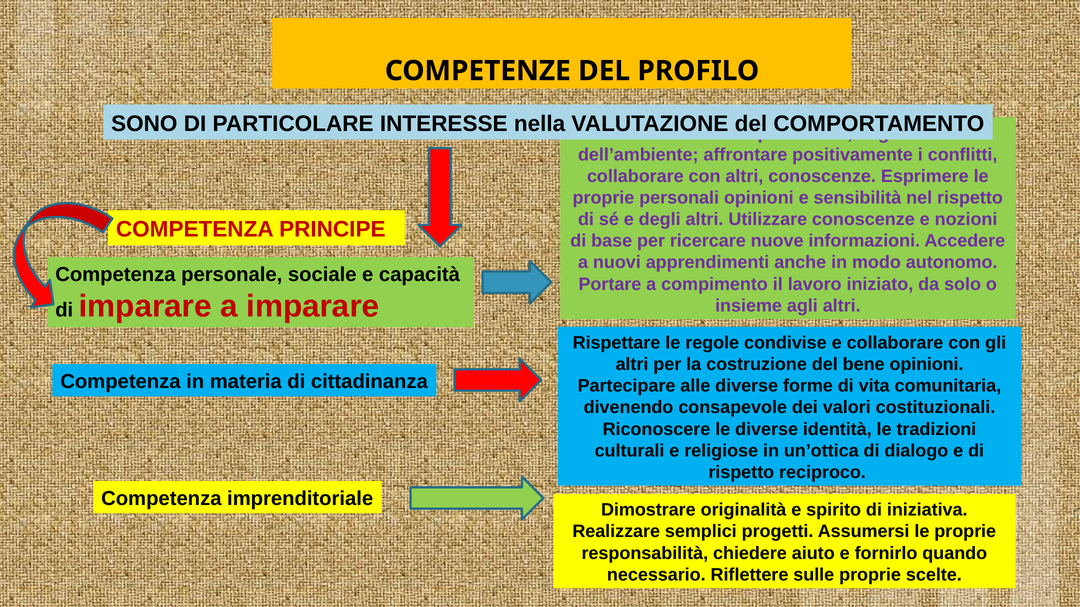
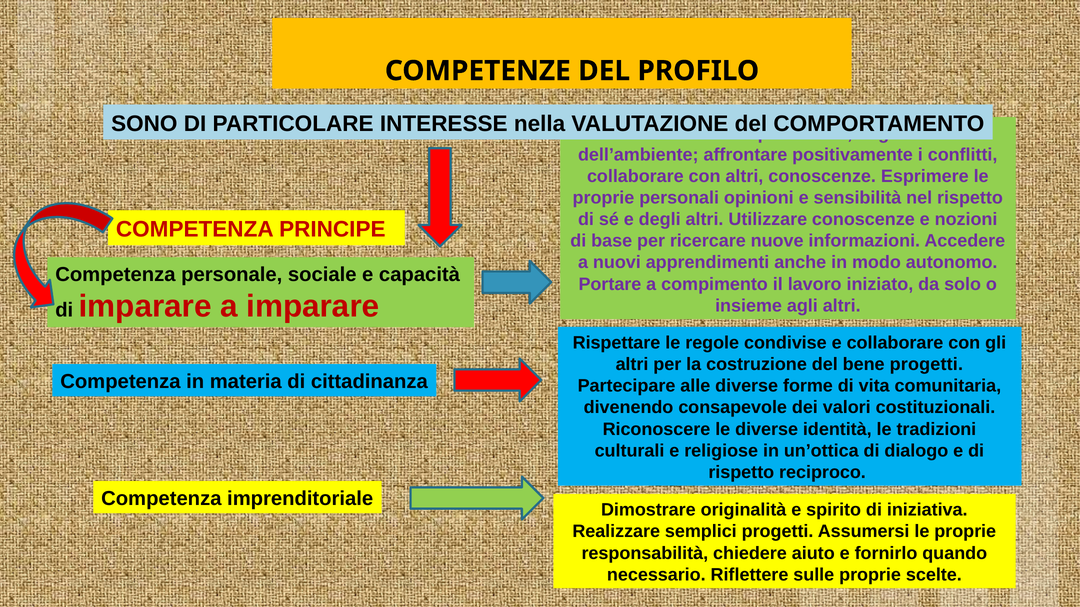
bene opinioni: opinioni -> progetti
